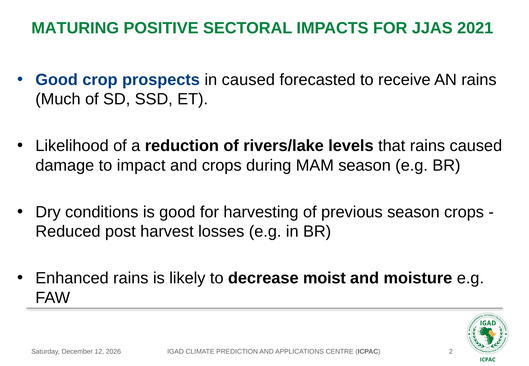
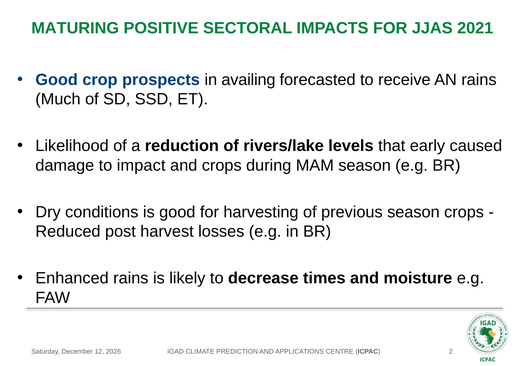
in caused: caused -> availing
that rains: rains -> early
moist: moist -> times
